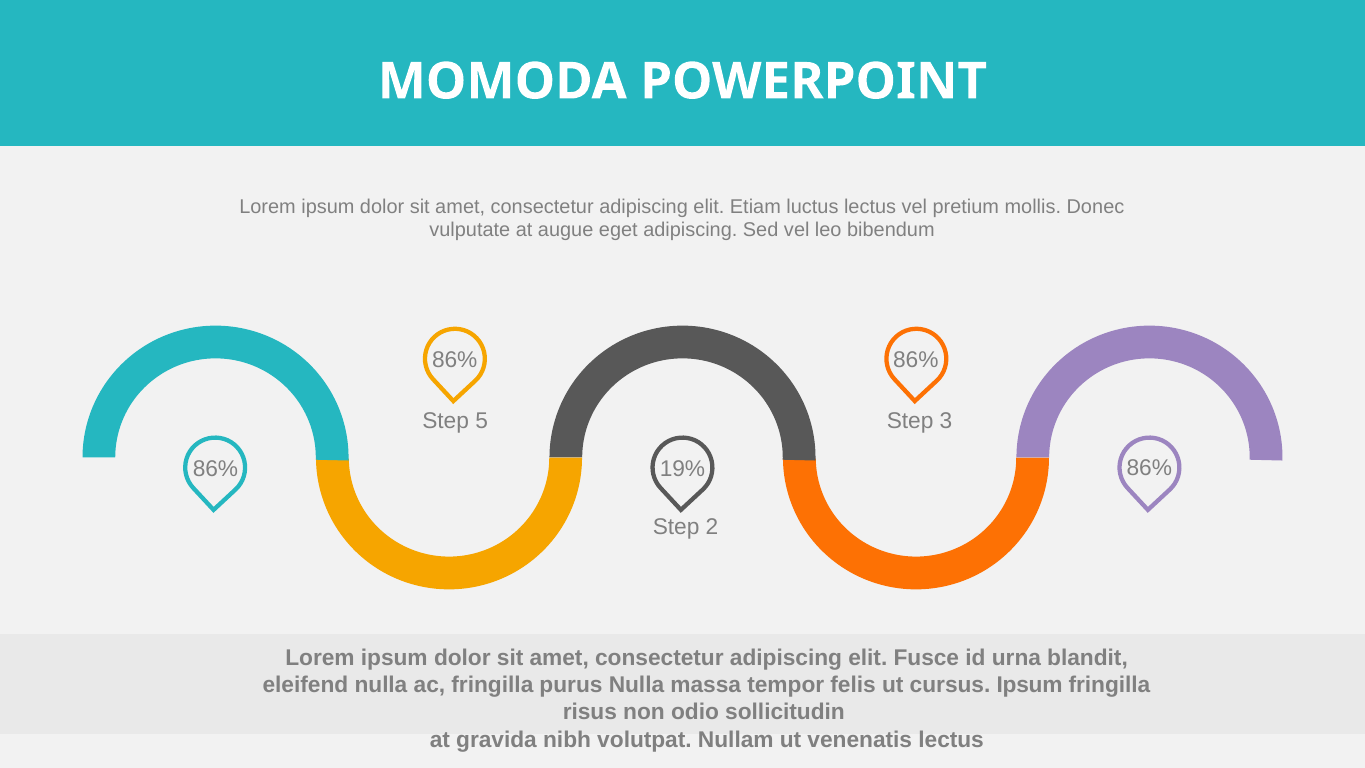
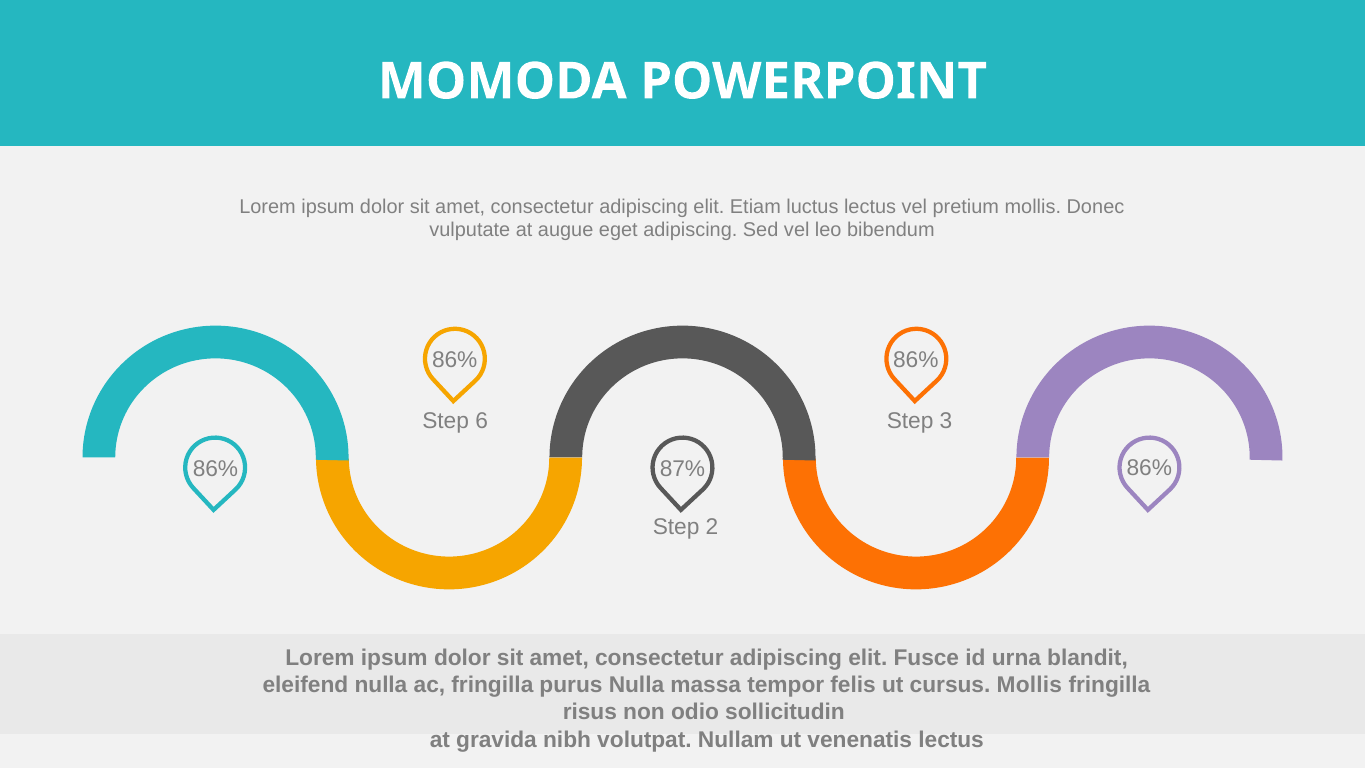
5: 5 -> 6
19%: 19% -> 87%
cursus Ipsum: Ipsum -> Mollis
